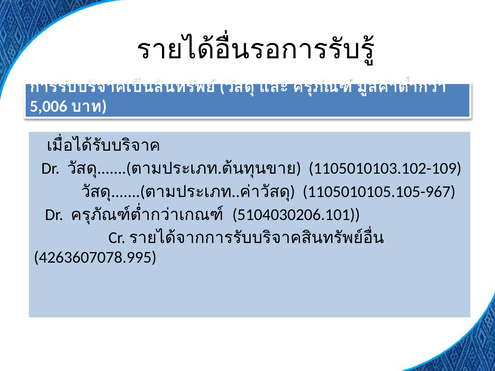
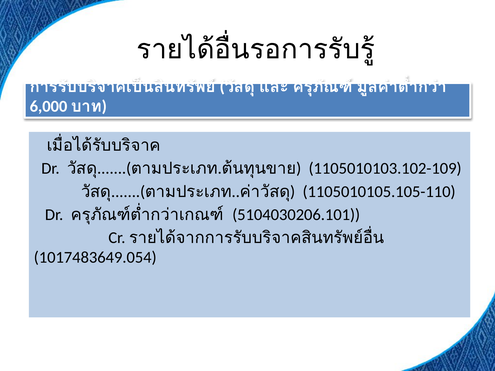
5,006: 5,006 -> 6,000
1105010105.105-967: 1105010105.105-967 -> 1105010105.105-110
4263607078.995: 4263607078.995 -> 1017483649.054
